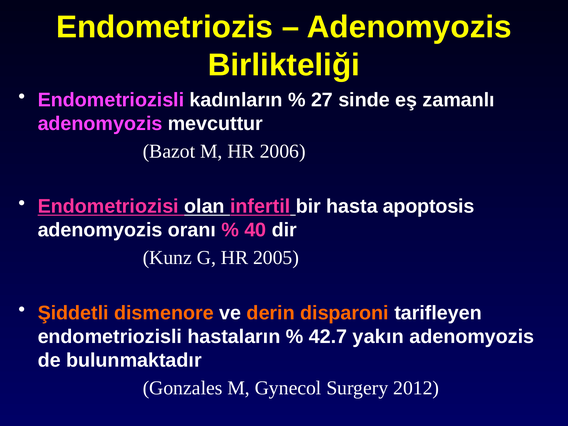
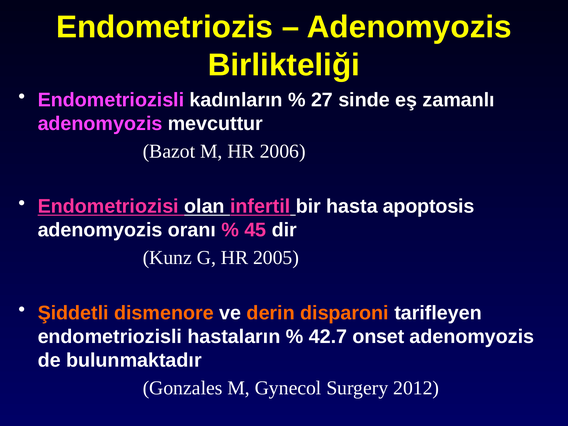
40: 40 -> 45
yakın: yakın -> onset
